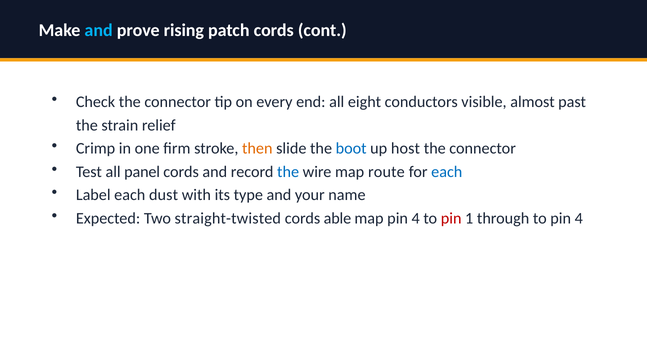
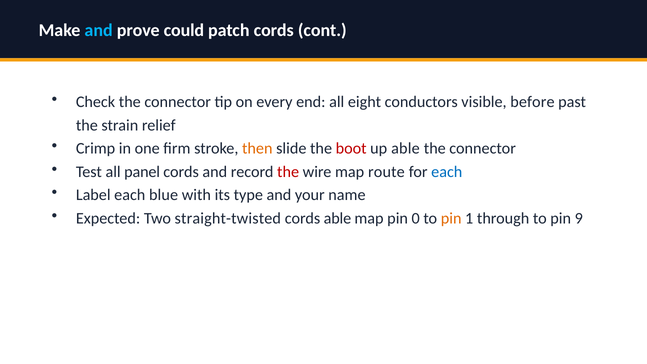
rising: rising -> could
almost: almost -> before
boot colour: blue -> red
up host: host -> able
the at (288, 172) colour: blue -> red
dust: dust -> blue
map pin 4: 4 -> 0
pin at (451, 218) colour: red -> orange
to pin 4: 4 -> 9
